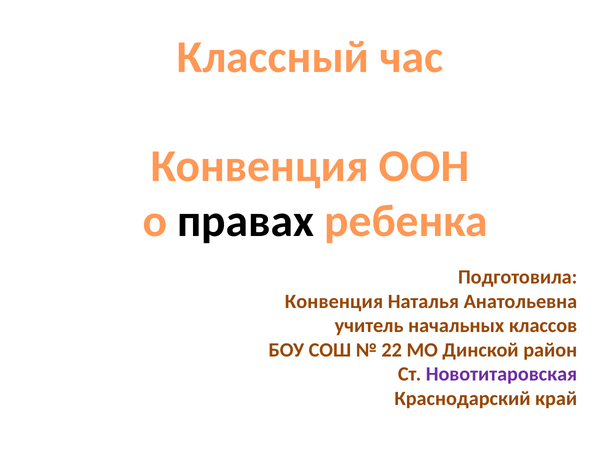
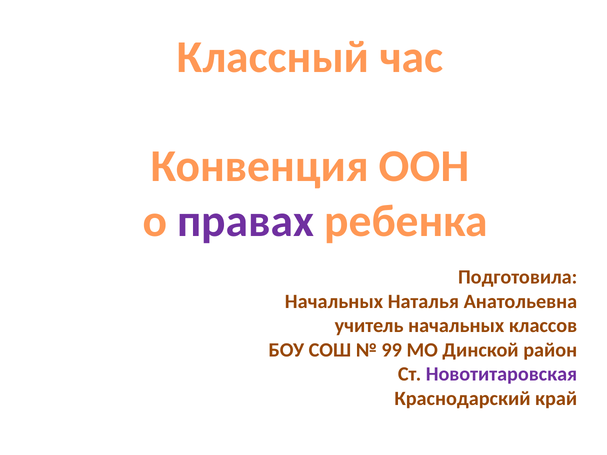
правах colour: black -> purple
Конвенция at (334, 302): Конвенция -> Начальных
22: 22 -> 99
